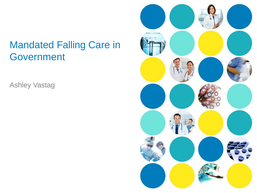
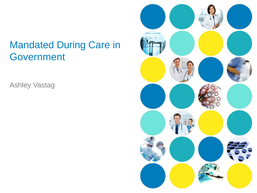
Falling: Falling -> During
